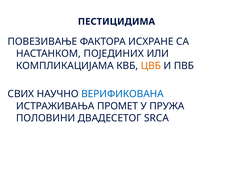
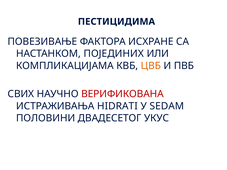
ВЕРИФИКОВАНА colour: blue -> red
ПРОМЕТ: ПРОМЕТ -> HIDRATI
ПРУЖА: ПРУЖА -> SEDAM
SRCA: SRCA -> УКУС
